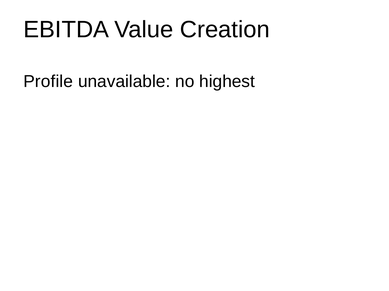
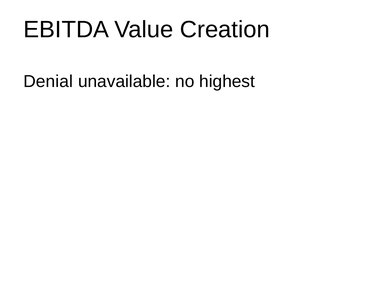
Profile: Profile -> Denial
